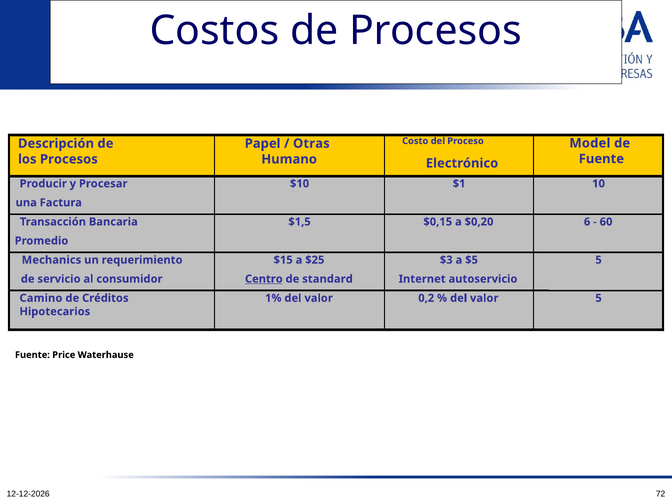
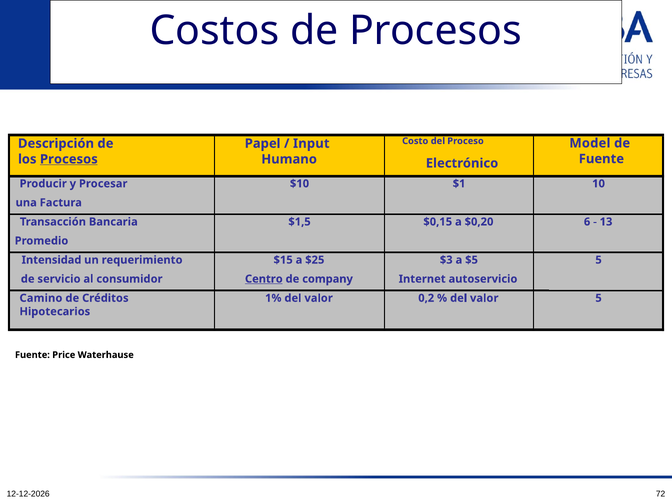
Otras: Otras -> Input
Procesos at (69, 159) underline: none -> present
60: 60 -> 13
Mechanics: Mechanics -> Intensidad
standard: standard -> company
